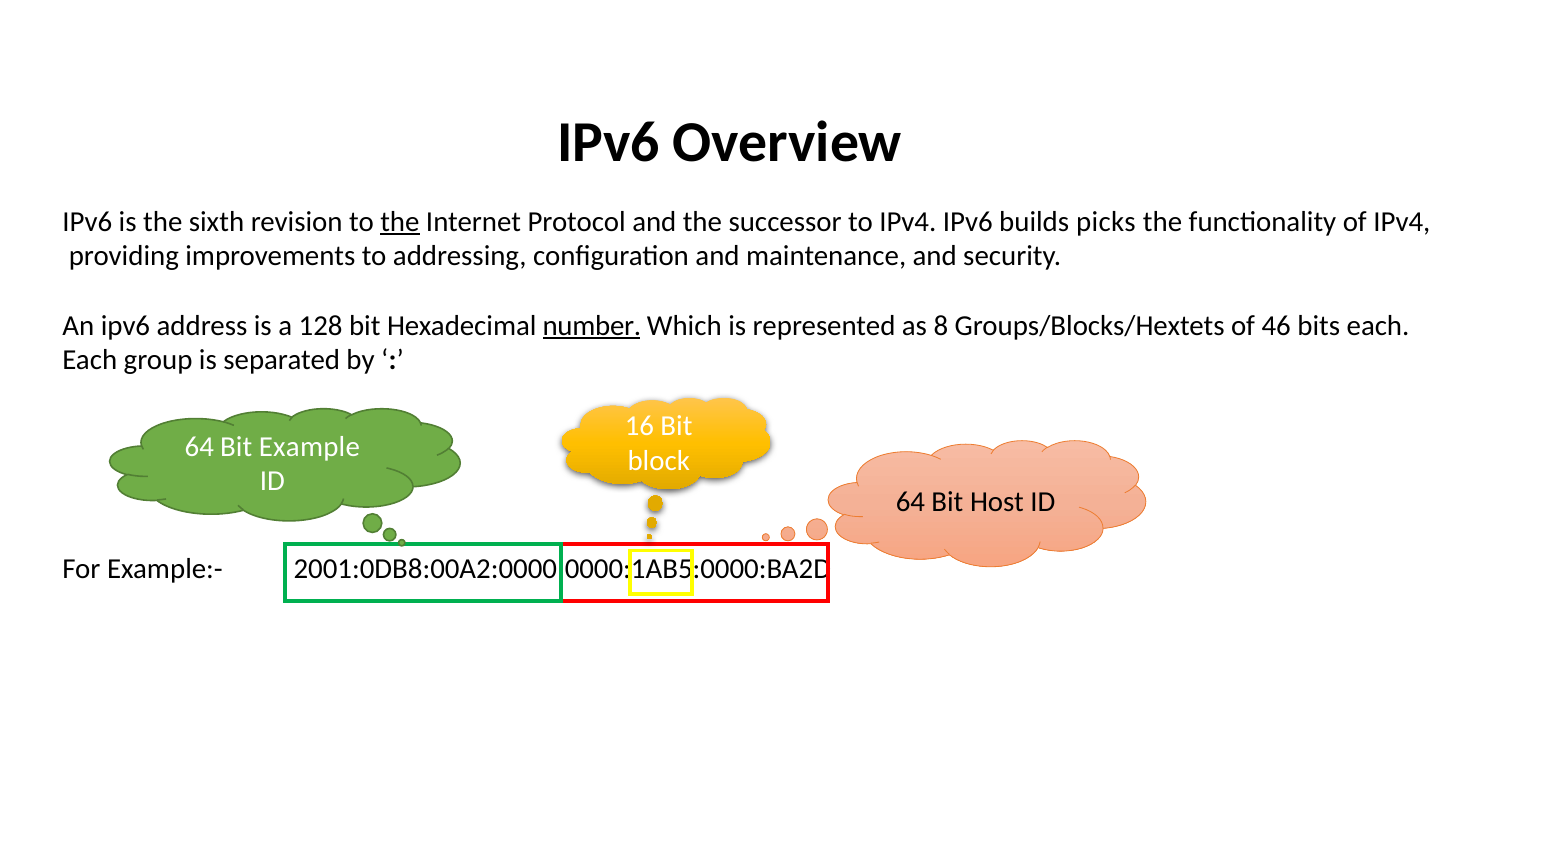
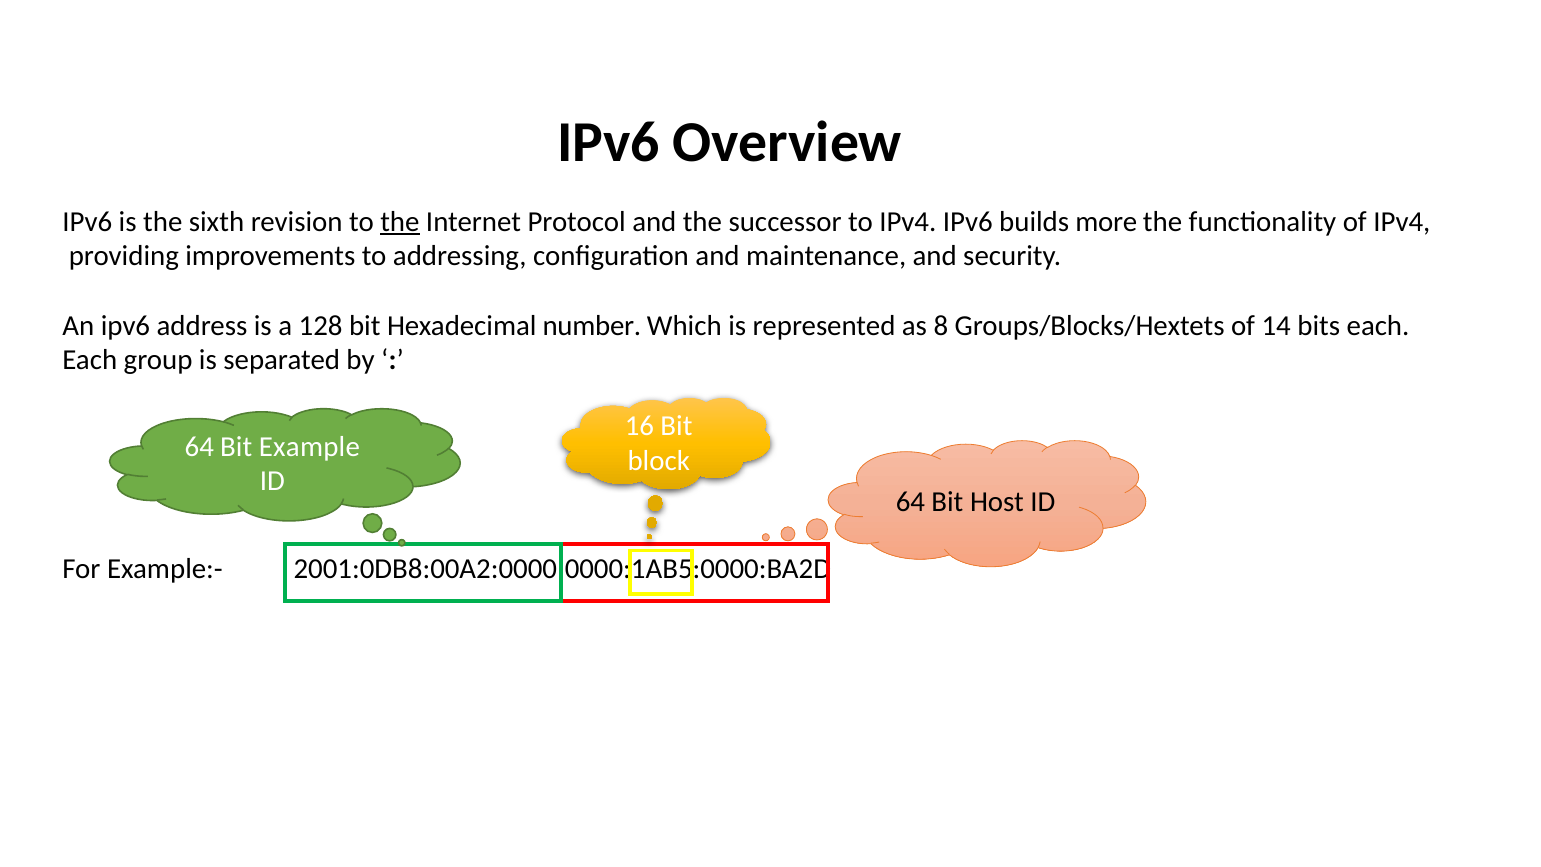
picks: picks -> more
number underline: present -> none
46: 46 -> 14
